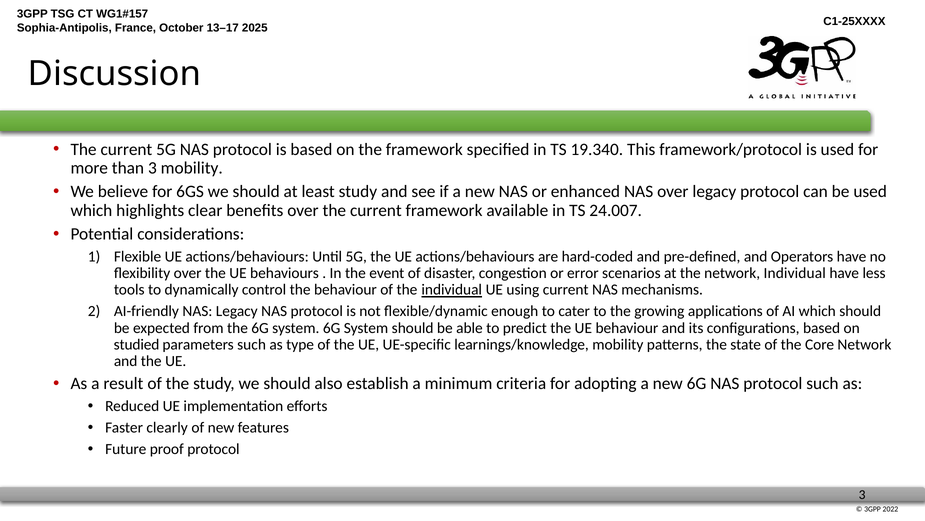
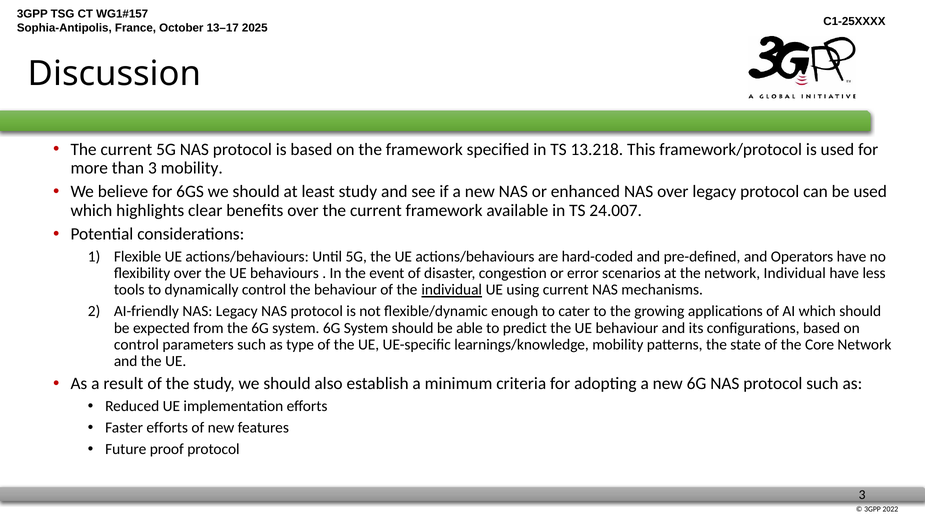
19.340: 19.340 -> 13.218
studied at (136, 344): studied -> control
Faster clearly: clearly -> efforts
